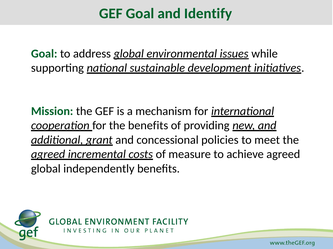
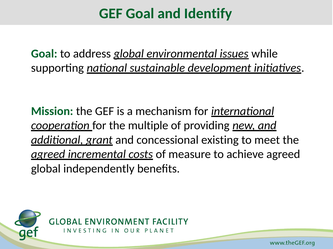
the benefits: benefits -> multiple
policies: policies -> existing
